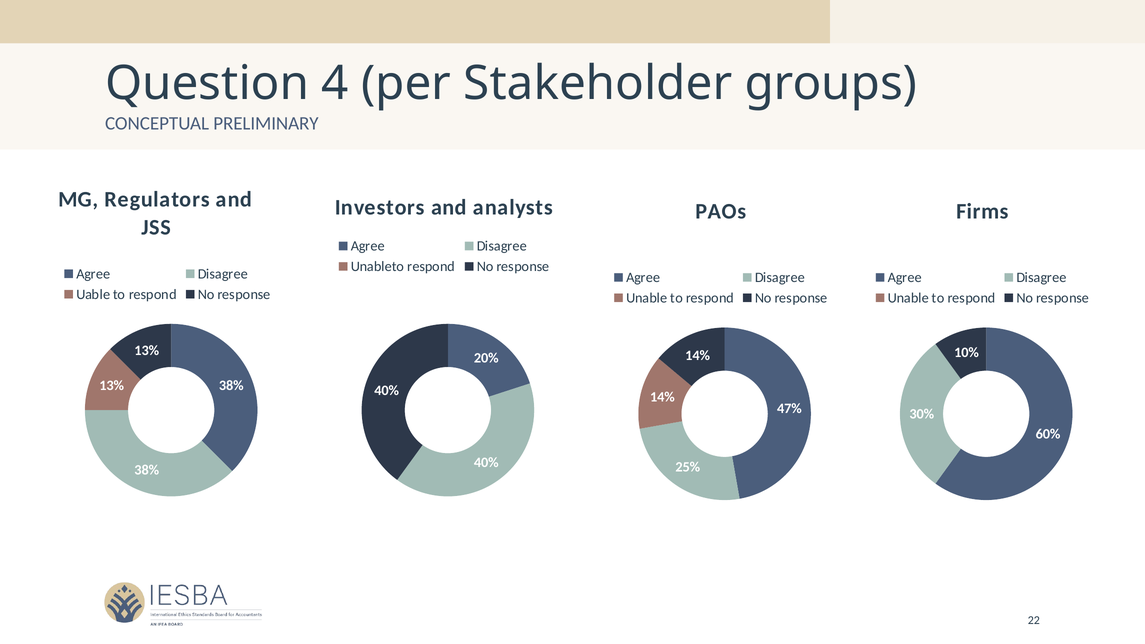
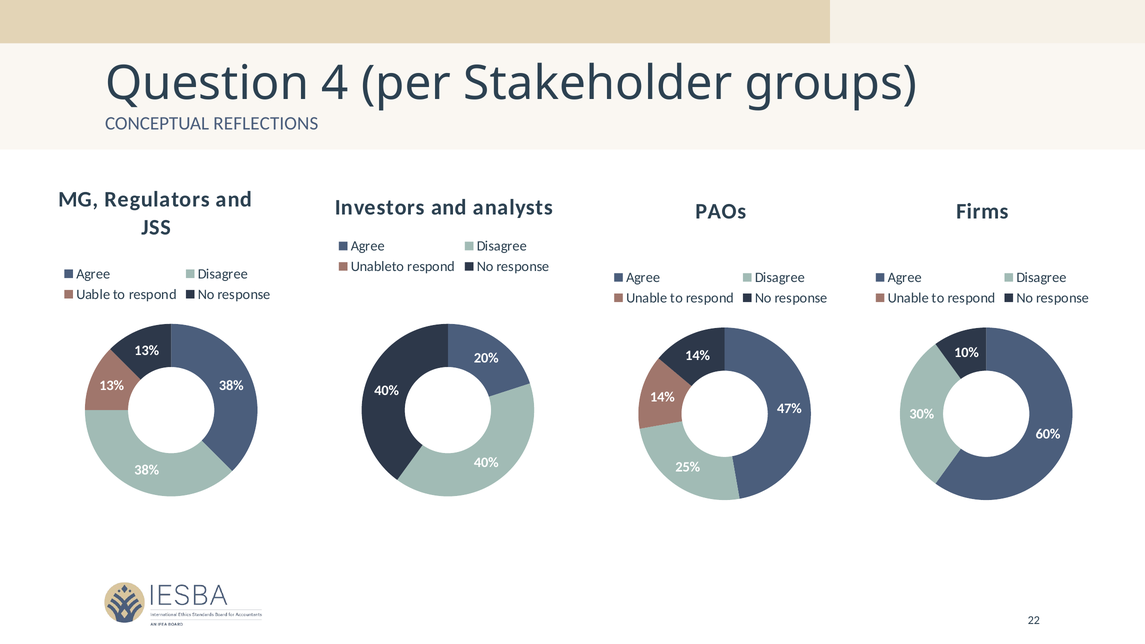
PRELIMINARY: PRELIMINARY -> REFLECTIONS
